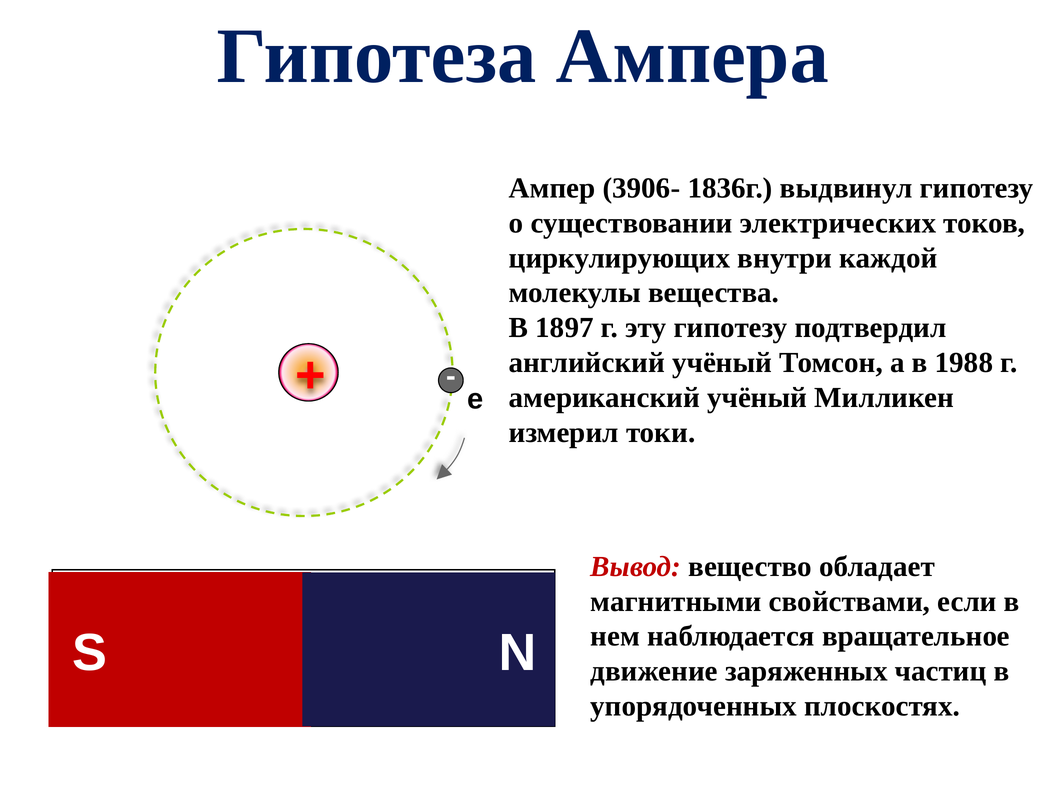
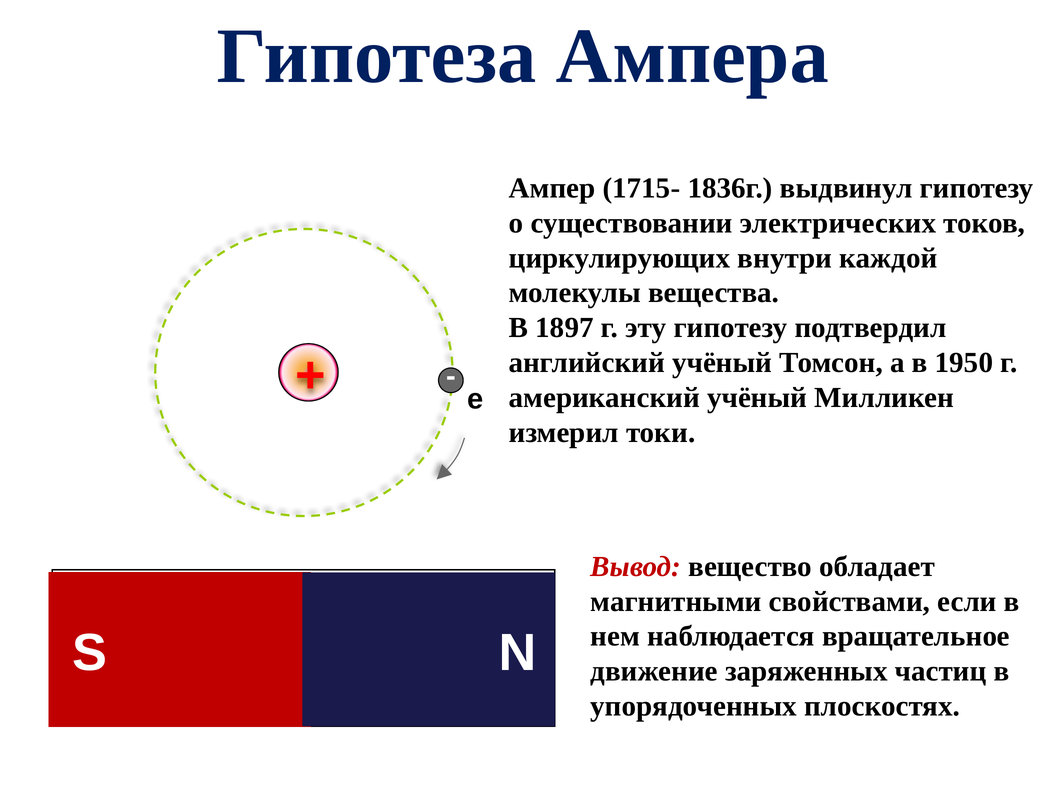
3906-: 3906- -> 1715-
1988: 1988 -> 1950
